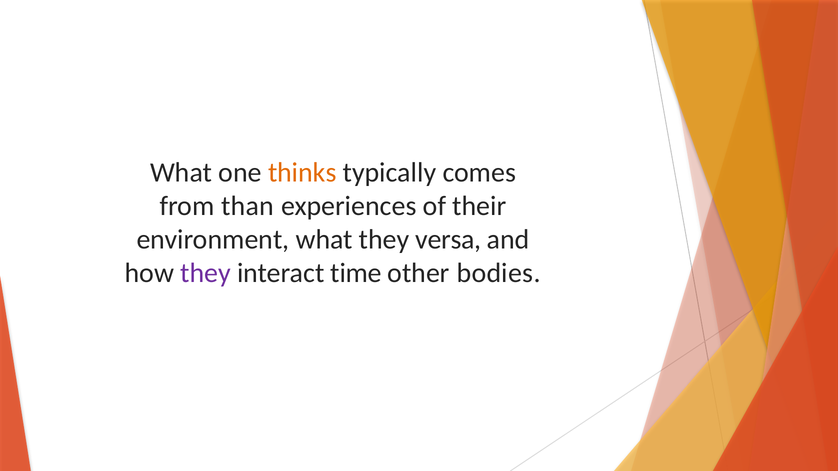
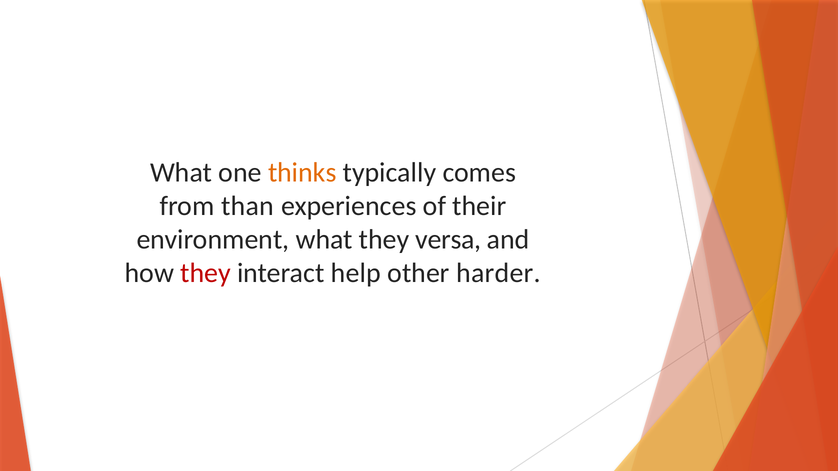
they at (206, 273) colour: purple -> red
time: time -> help
bodies: bodies -> harder
